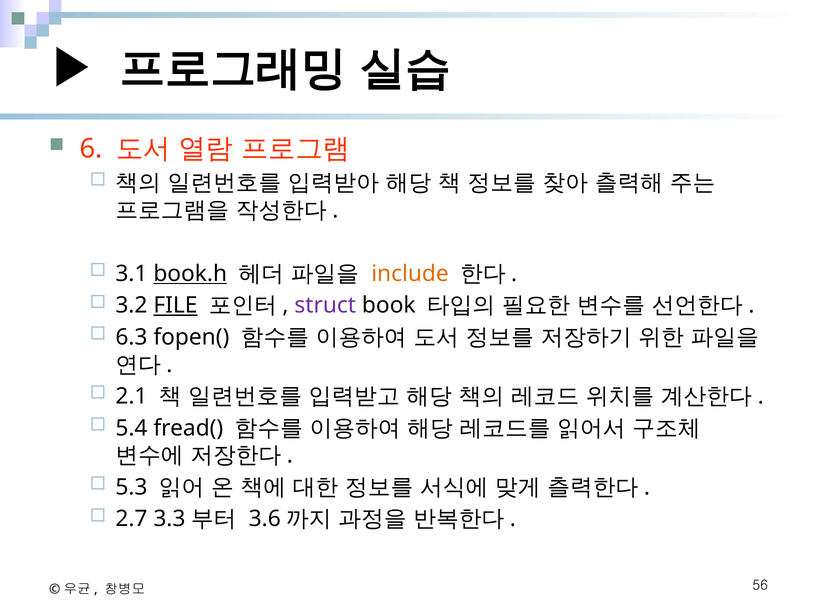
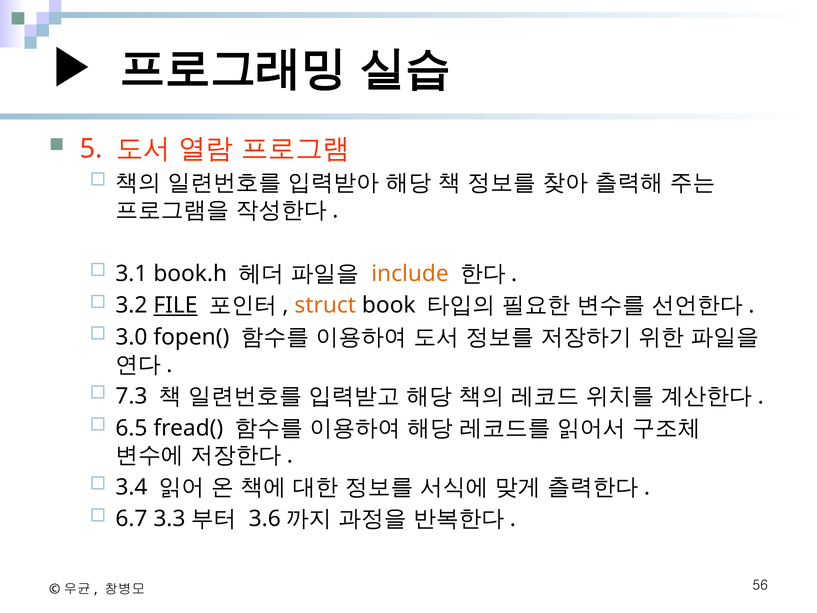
6: 6 -> 5
book.h underline: present -> none
struct colour: purple -> orange
6.3: 6.3 -> 3.0
2.1: 2.1 -> 7.3
5.4: 5.4 -> 6.5
5.3: 5.3 -> 3.4
2.7: 2.7 -> 6.7
